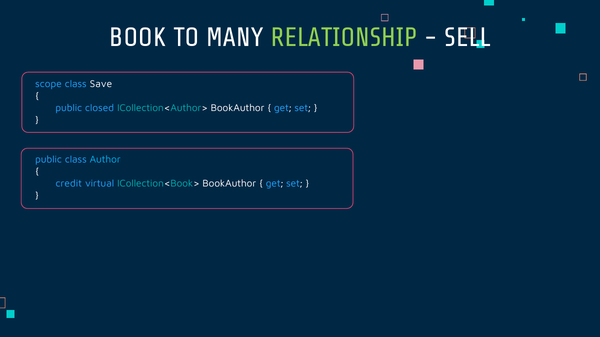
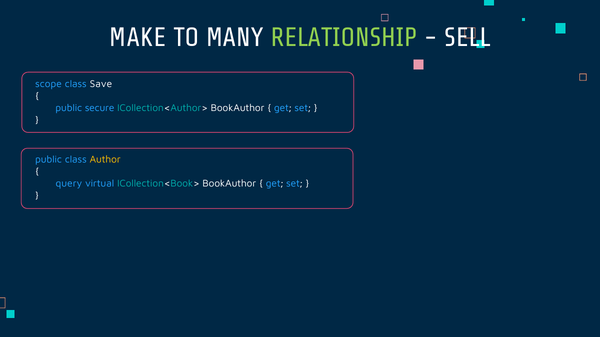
BOOK: BOOK -> MAKE
closed: closed -> secure
Author colour: light blue -> yellow
credit: credit -> query
